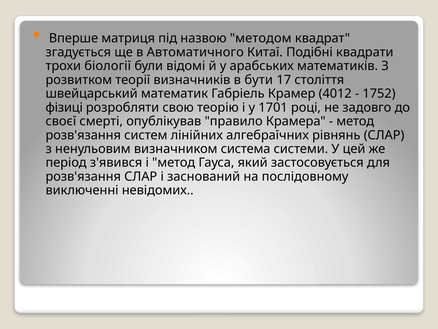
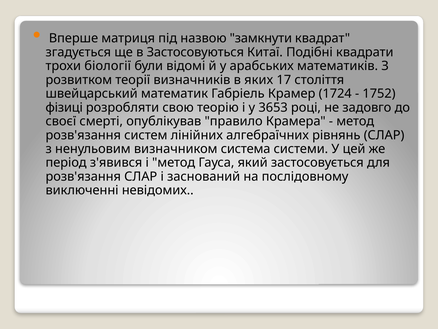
методом: методом -> замкнути
Автоматичного: Автоматичного -> Застосовуються
бути: бути -> яких
4012: 4012 -> 1724
1701: 1701 -> 3653
